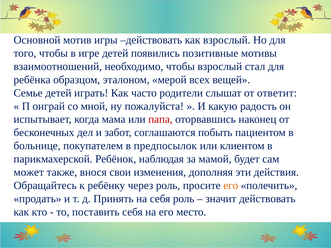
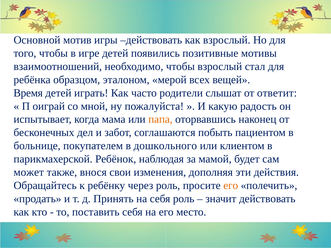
Семье: Семье -> Время
папа colour: red -> orange
предпосылок: предпосылок -> дошкольного
